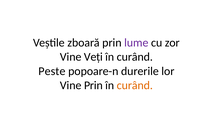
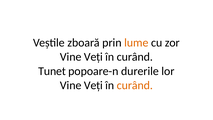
lume colour: purple -> orange
Peste: Peste -> Tunet
Prin at (93, 85): Prin -> Veți
